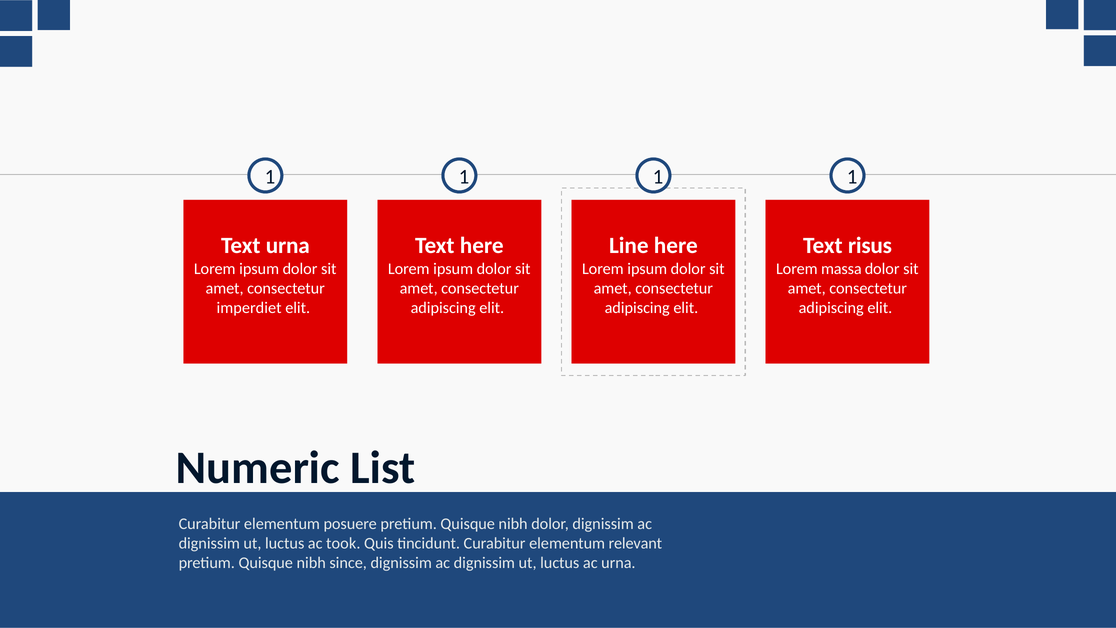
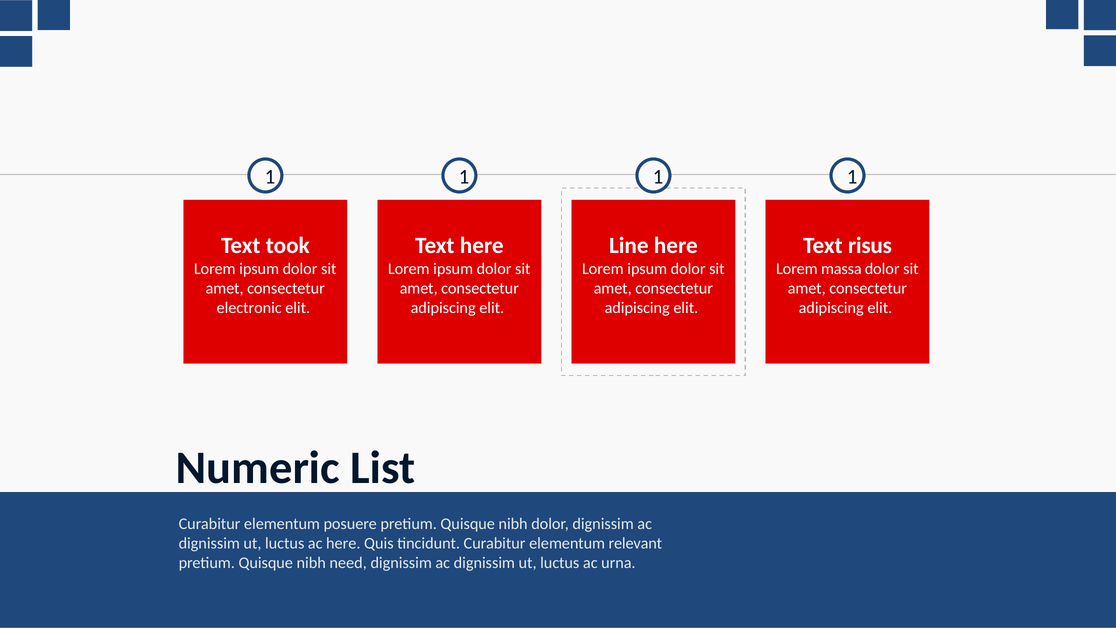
Text urna: urna -> took
imperdiet: imperdiet -> electronic
ac took: took -> here
since: since -> need
